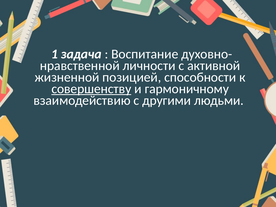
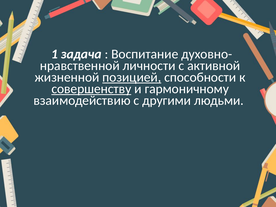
позицией underline: none -> present
